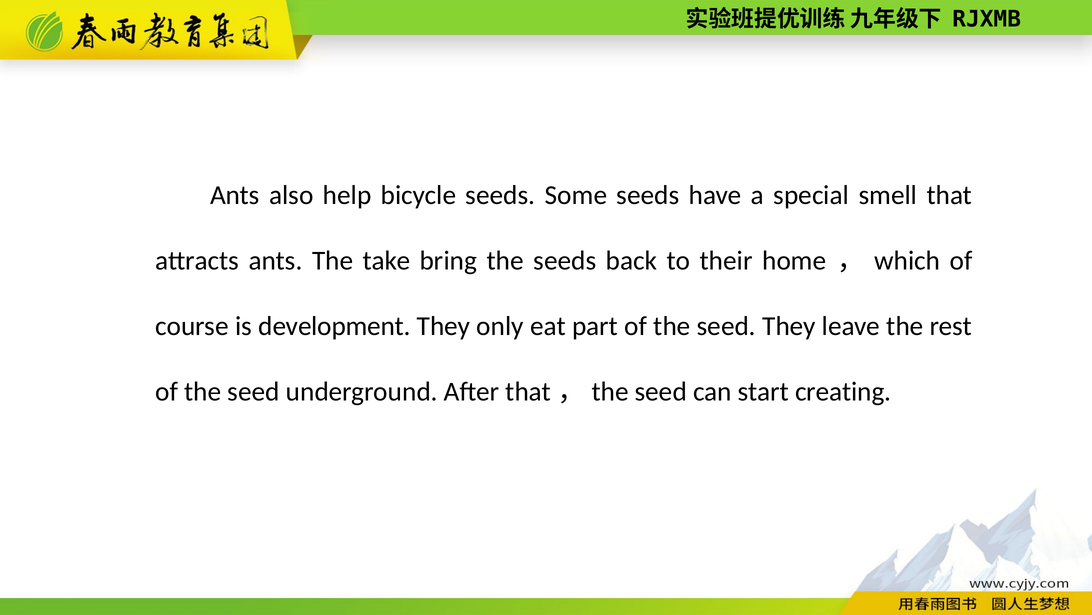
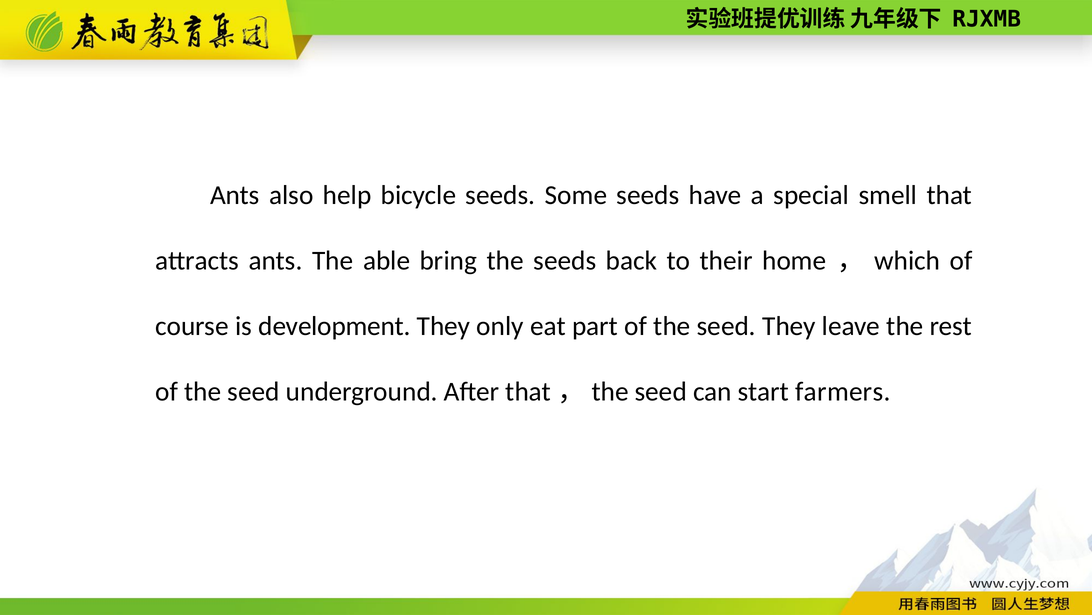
take: take -> able
creating: creating -> farmers
